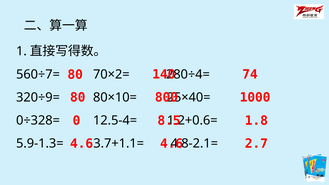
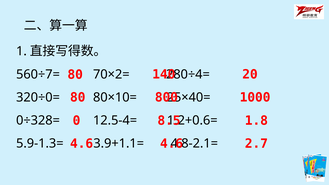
74: 74 -> 20
320÷9=: 320÷9= -> 320÷0=
3.7+1.1=: 3.7+1.1= -> 3.9+1.1=
